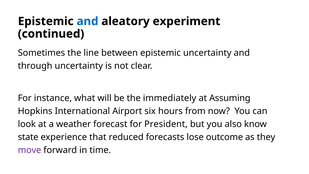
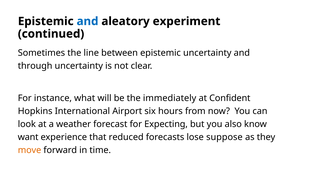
Assuming: Assuming -> Confident
President: President -> Expecting
state: state -> want
outcome: outcome -> suppose
move colour: purple -> orange
